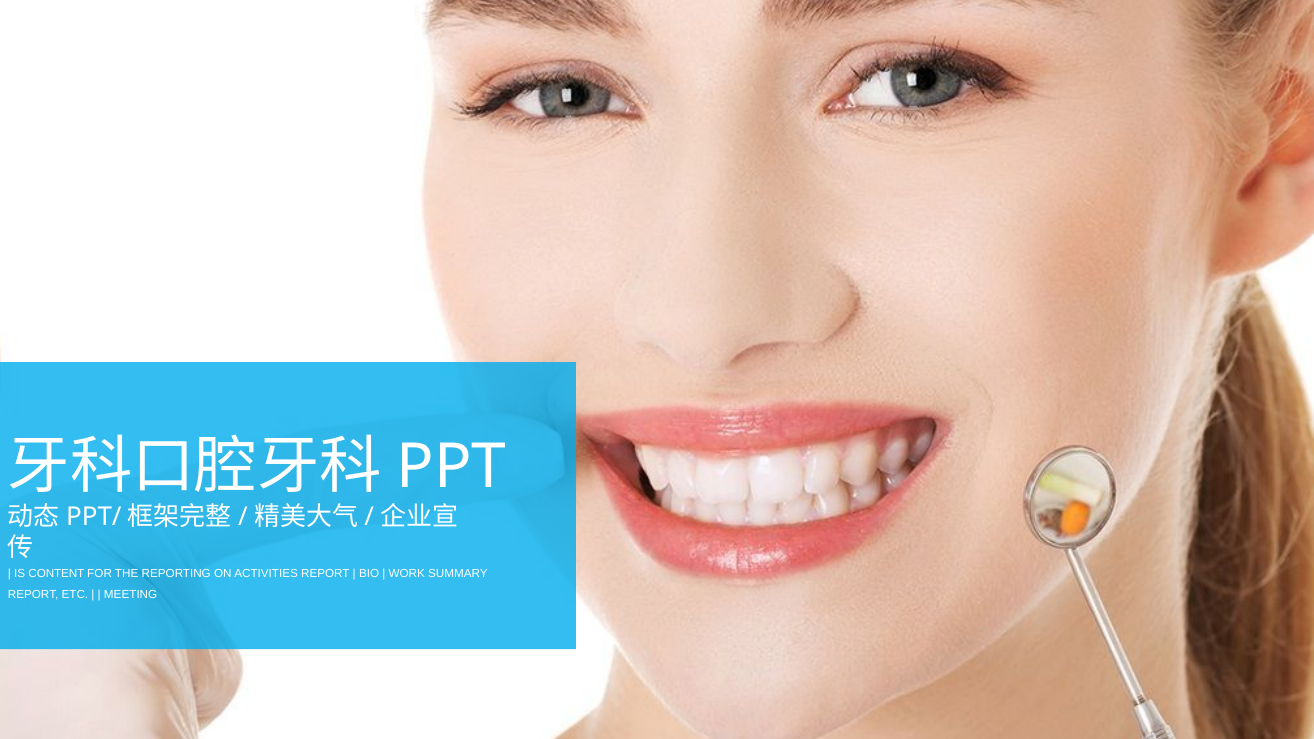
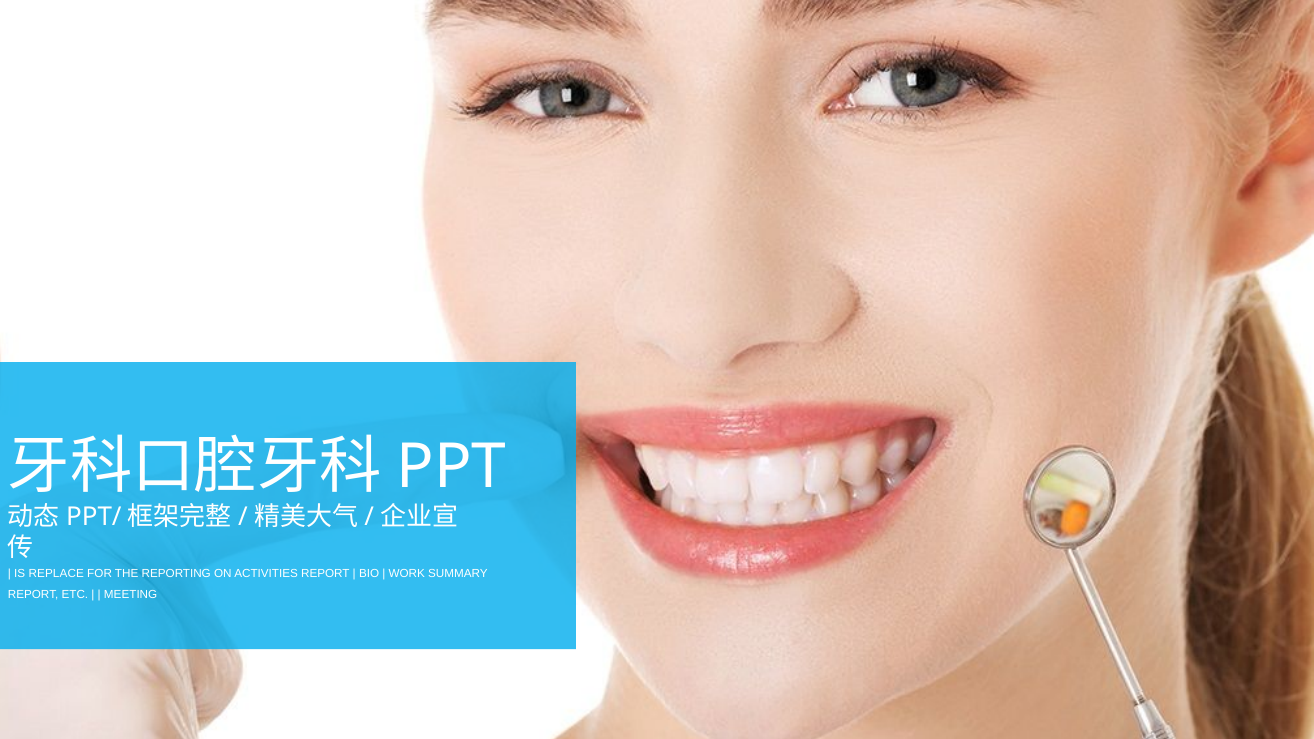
CONTENT: CONTENT -> REPLACE
